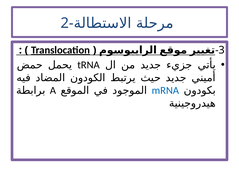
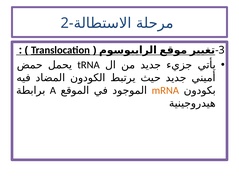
mRNA colour: blue -> orange
